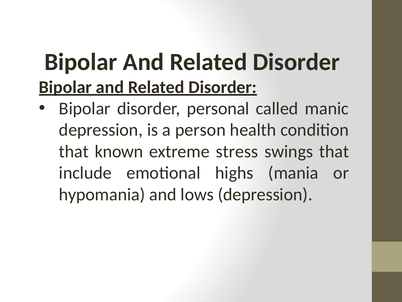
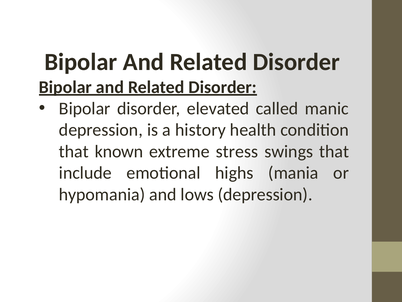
personal: personal -> elevated
person: person -> history
